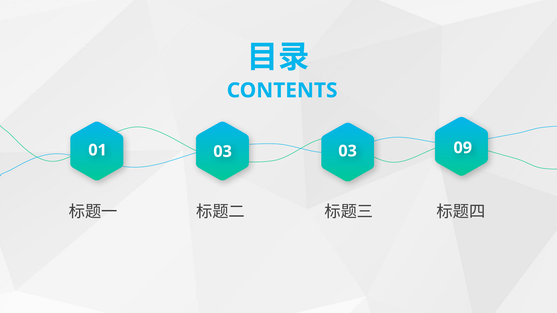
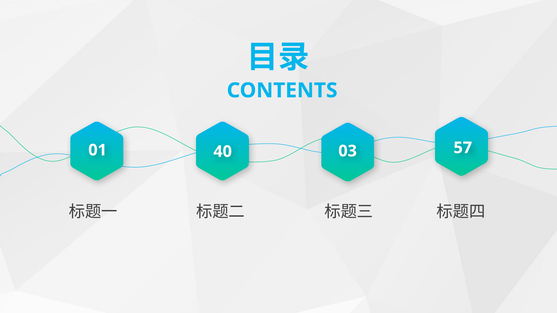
01 03: 03 -> 40
09: 09 -> 57
